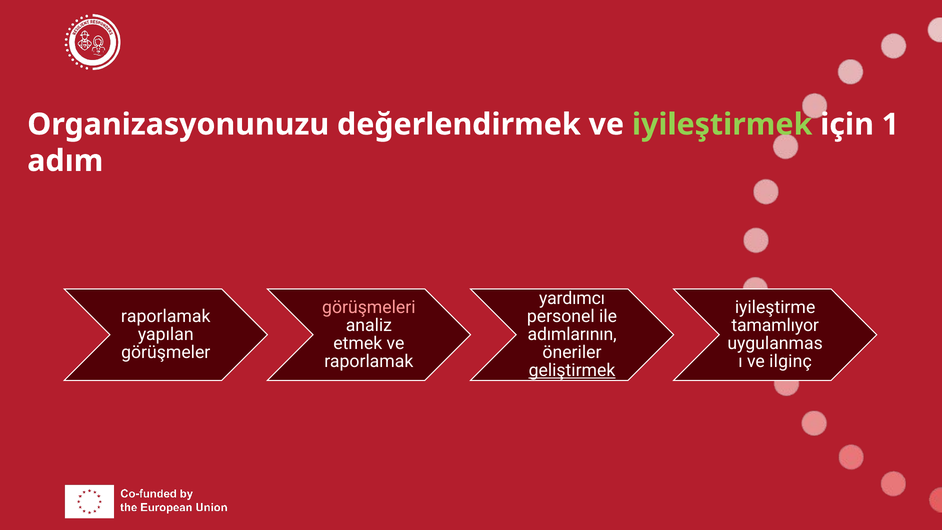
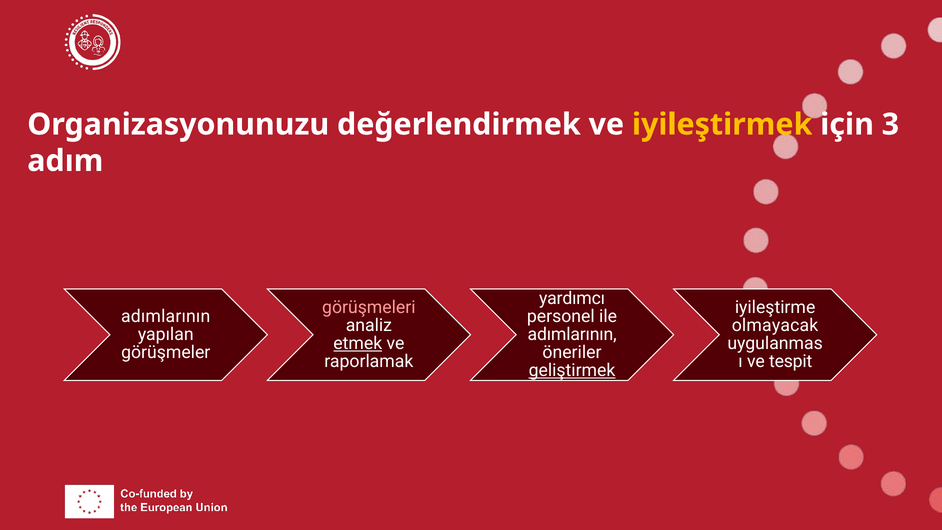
iyileştirmek colour: light green -> yellow
1: 1 -> 3
raporlamak at (166, 316): raporlamak -> adımlarının
tamamlıyor: tamamlıyor -> olmayacak
etmek underline: none -> present
ilginç: ilginç -> tespit
